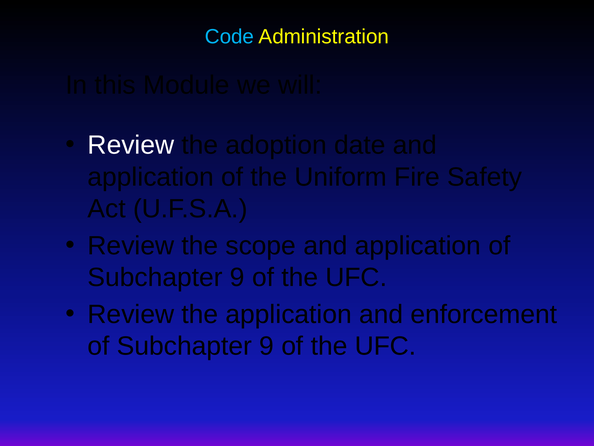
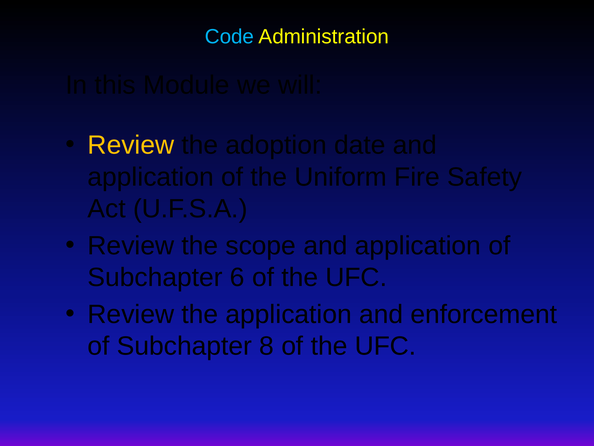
Review at (131, 145) colour: white -> yellow
9 at (237, 277): 9 -> 6
9 at (267, 346): 9 -> 8
